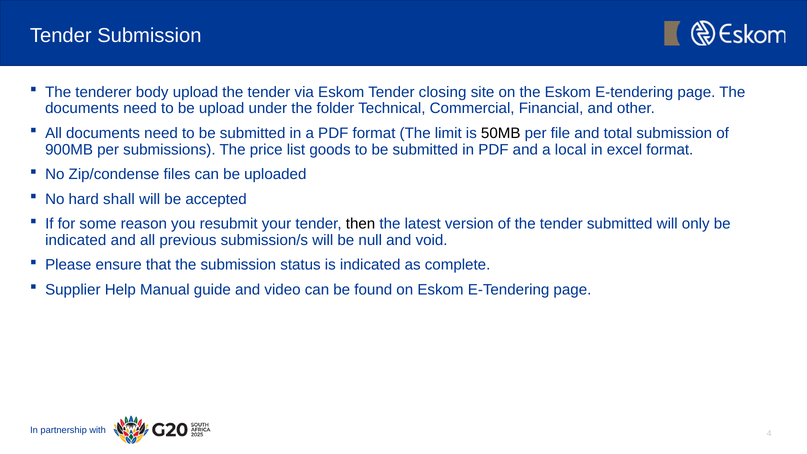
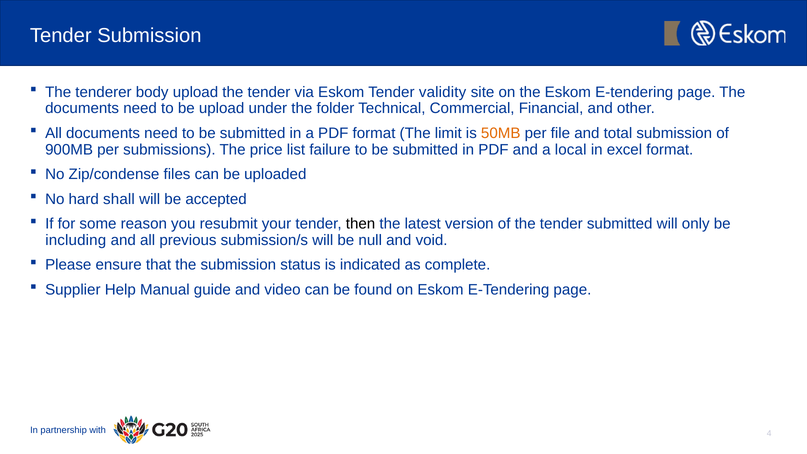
closing: closing -> validity
50MB colour: black -> orange
goods: goods -> failure
indicated at (76, 240): indicated -> including
